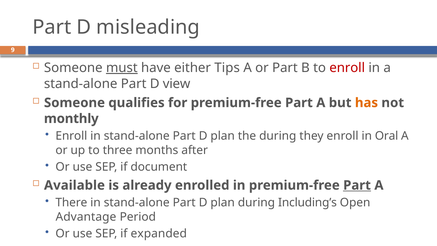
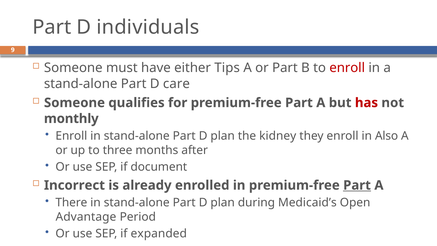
misleading: misleading -> individuals
must underline: present -> none
view: view -> care
has colour: orange -> red
the during: during -> kidney
Oral: Oral -> Also
Available: Available -> Incorrect
Including’s: Including’s -> Medicaid’s
